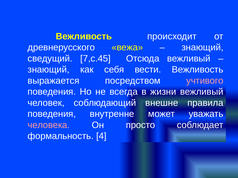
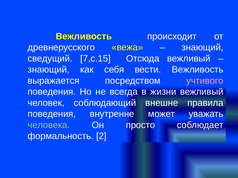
7,с.45: 7,с.45 -> 7,с.15
человека colour: pink -> light green
4: 4 -> 2
